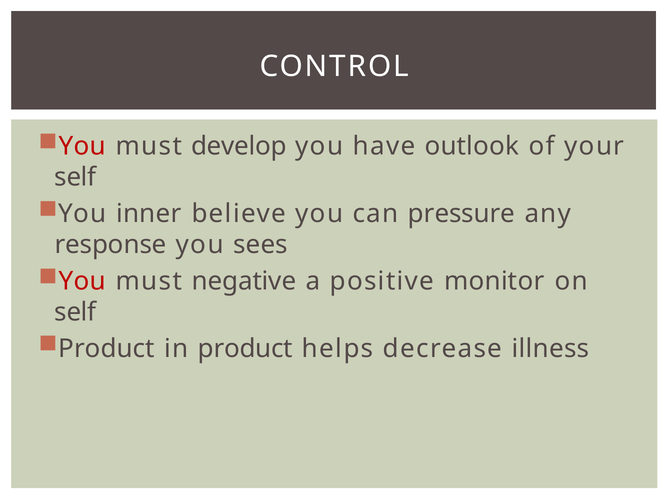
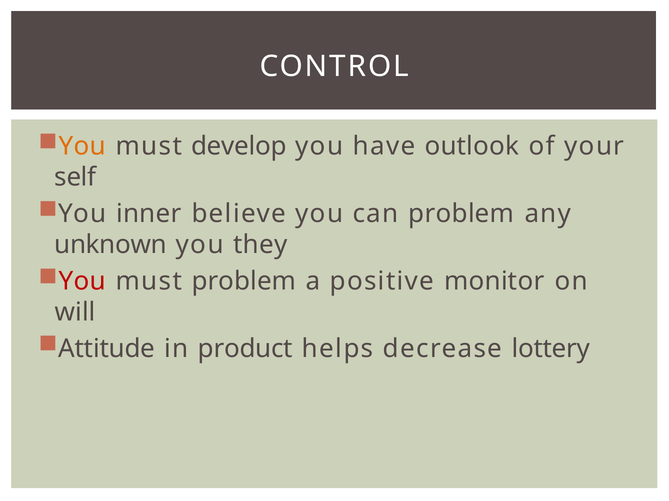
You at (82, 146) colour: red -> orange
can pressure: pressure -> problem
response: response -> unknown
sees: sees -> they
must negative: negative -> problem
self at (75, 313): self -> will
Product at (107, 349): Product -> Attitude
illness: illness -> lottery
